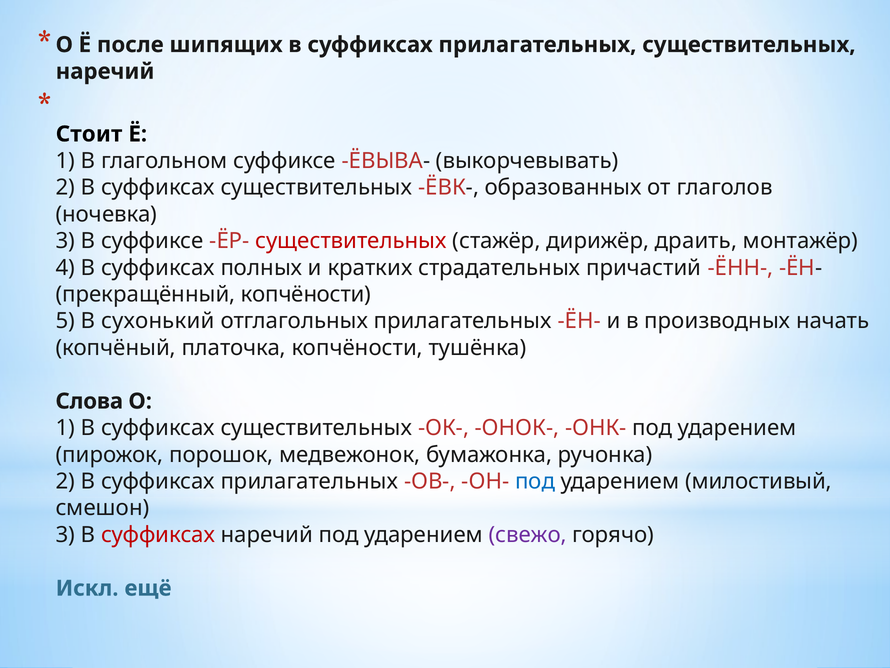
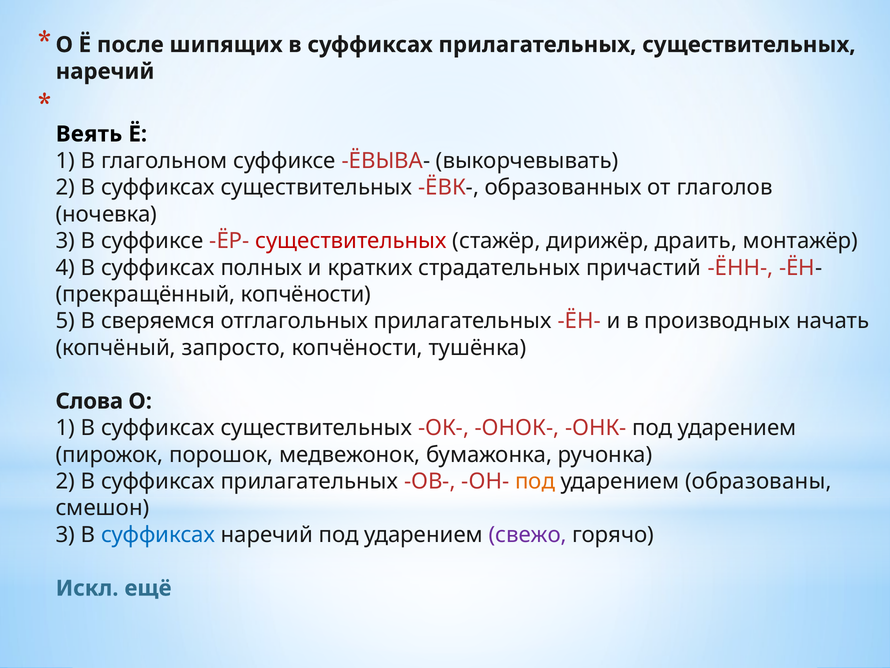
Стоит: Стоит -> Веять
сухонький: сухонький -> сверяемся
платочка: платочка -> запросто
под at (535, 481) colour: blue -> orange
милостивый: милостивый -> образованы
суффиксах at (158, 534) colour: red -> blue
